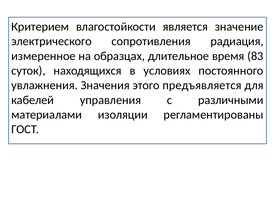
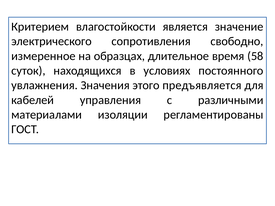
радиация: радиация -> свободно
83: 83 -> 58
